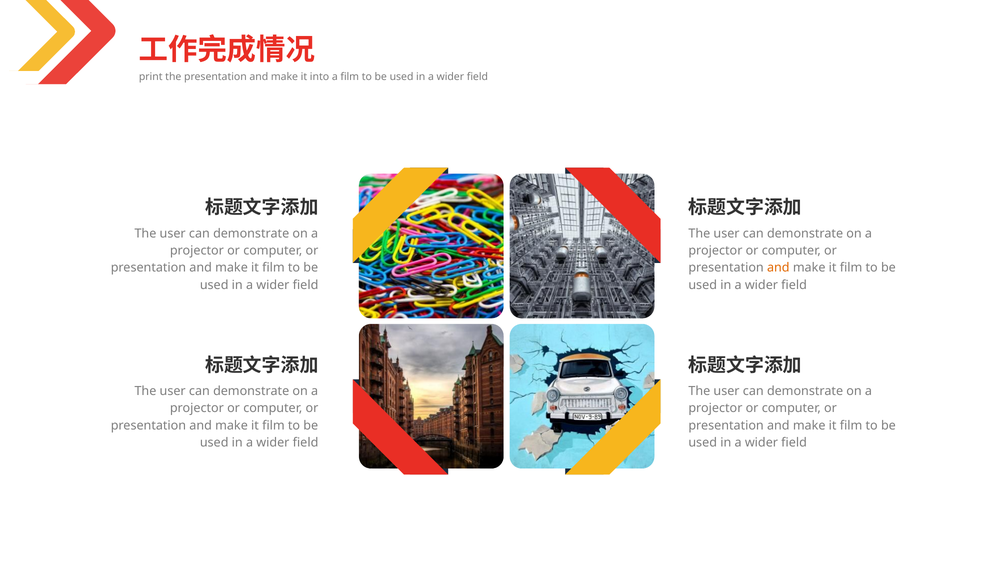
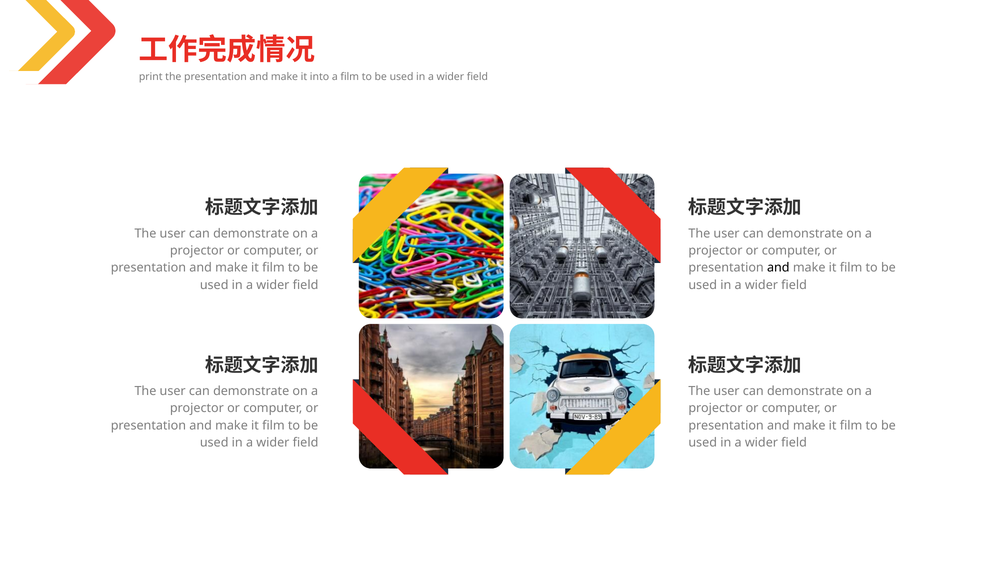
and at (778, 268) colour: orange -> black
